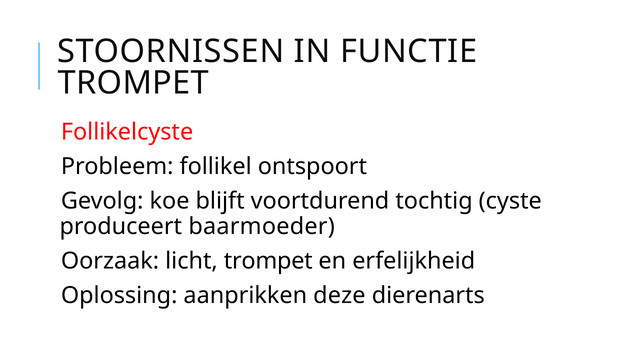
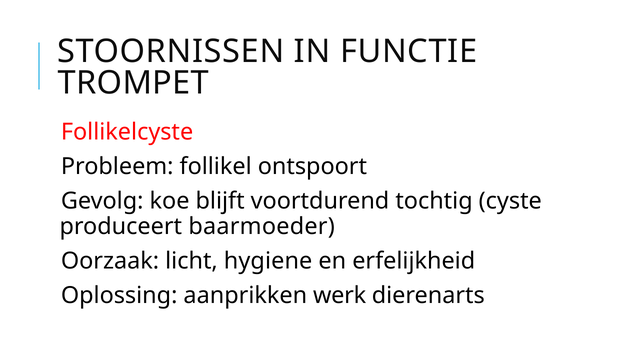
licht trompet: trompet -> hygiene
deze: deze -> werk
